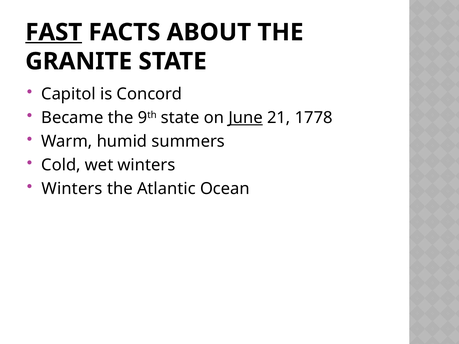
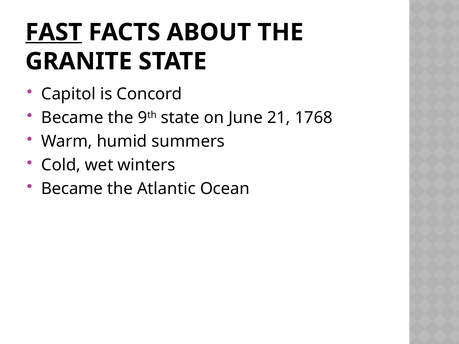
June underline: present -> none
1778: 1778 -> 1768
Winters at (72, 189): Winters -> Became
